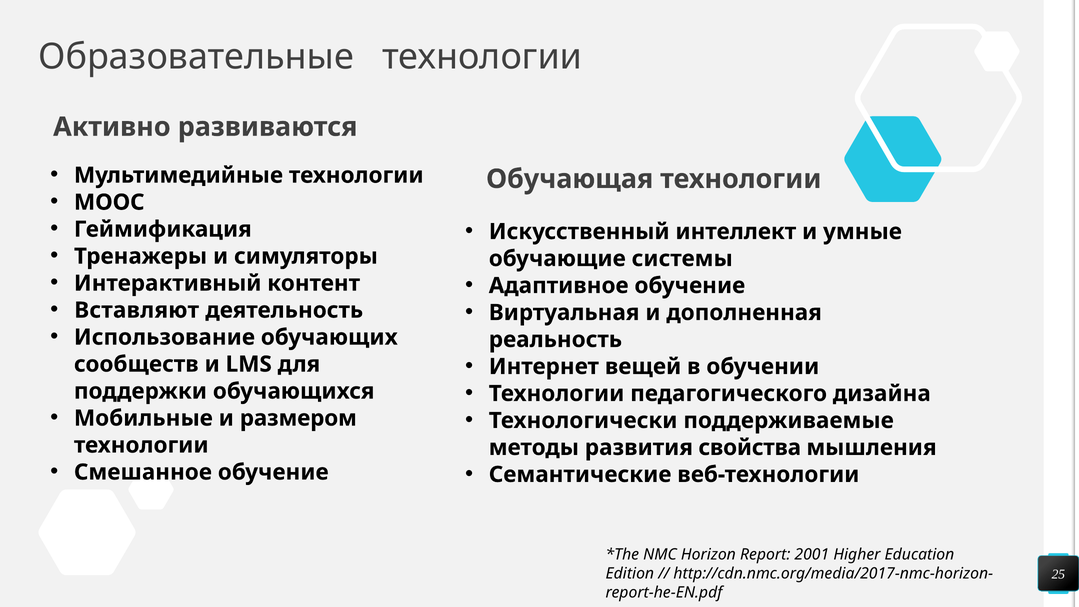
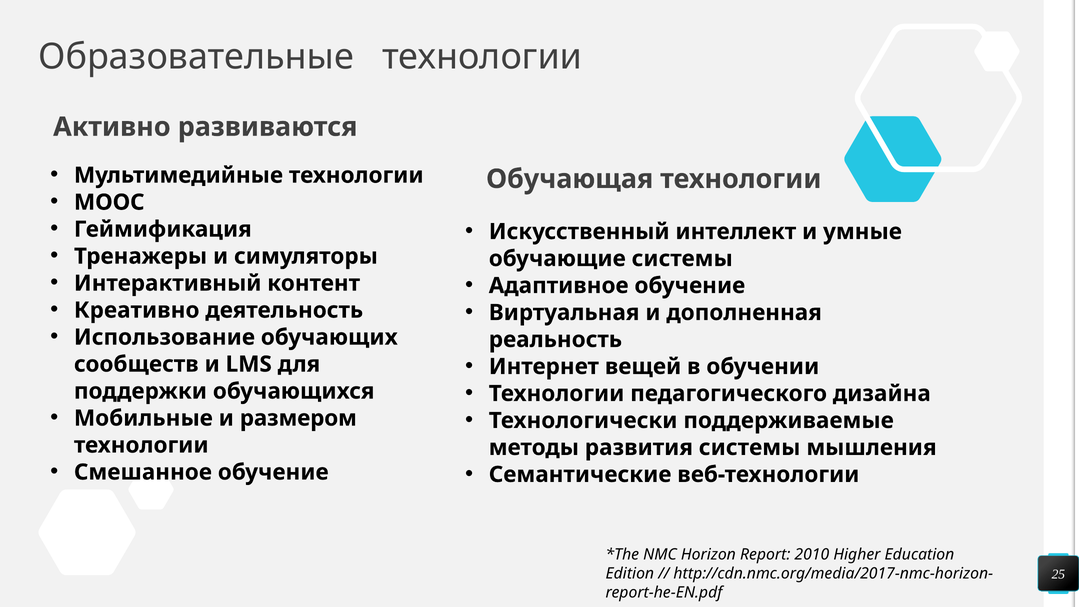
Вставляют: Вставляют -> Креативно
развития свойства: свойства -> системы
2001: 2001 -> 2010
